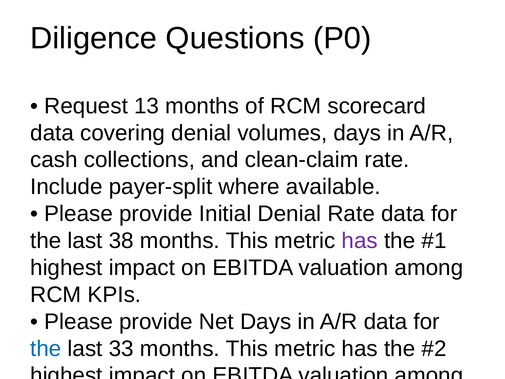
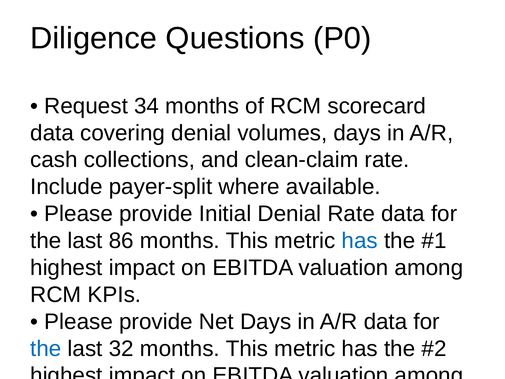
13: 13 -> 34
38: 38 -> 86
has at (360, 241) colour: purple -> blue
33: 33 -> 32
